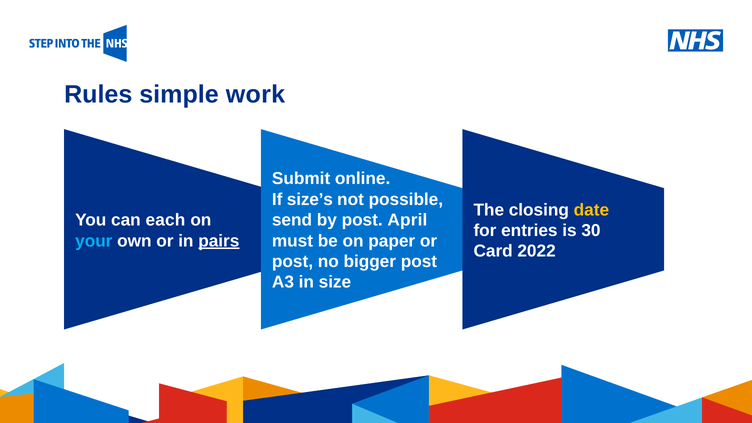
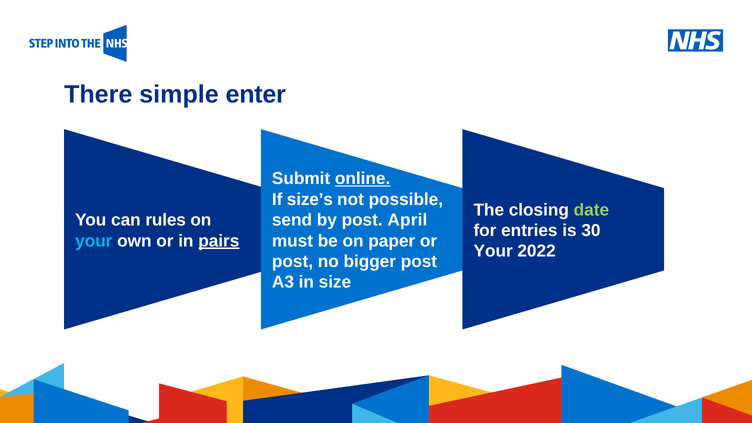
Rules: Rules -> There
work: work -> enter
online underline: none -> present
date colour: yellow -> light green
each: each -> rules
Card at (493, 251): Card -> Your
